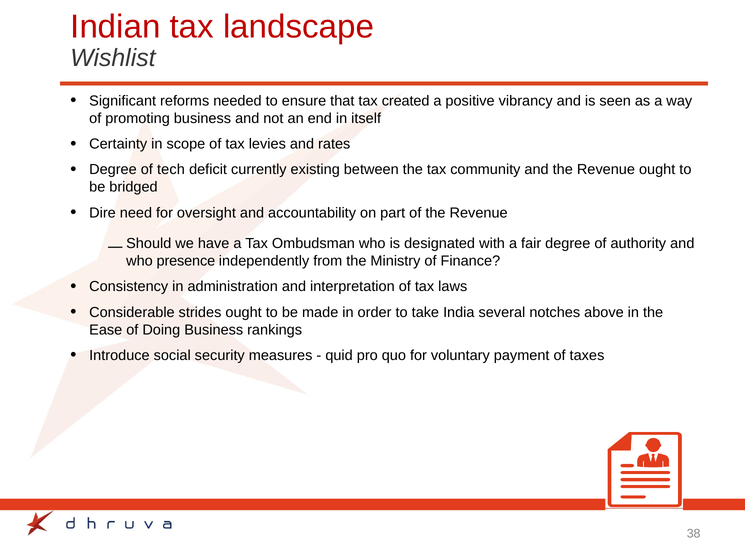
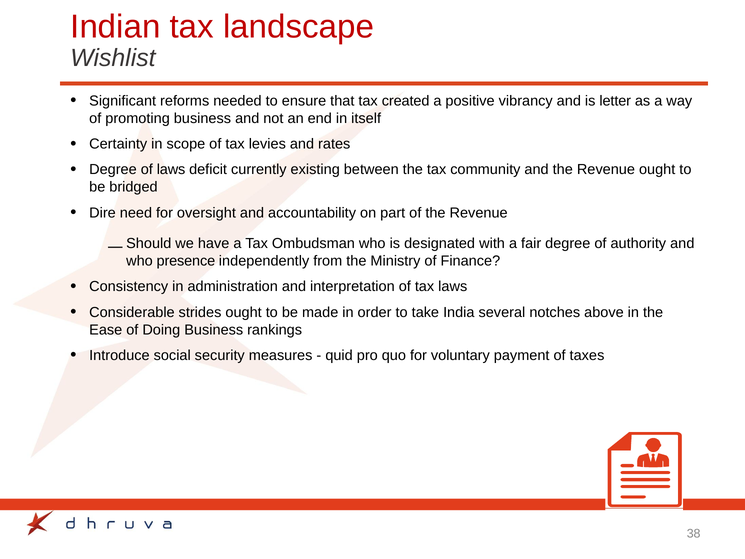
seen: seen -> letter
of tech: tech -> laws
